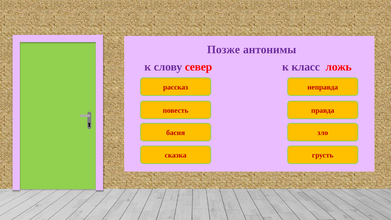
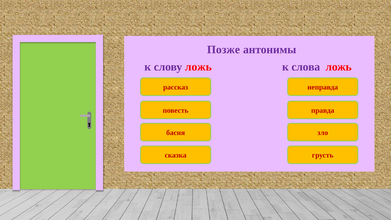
слову север: север -> ложь
класс: класс -> слова
